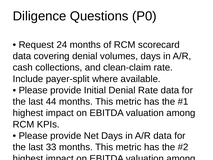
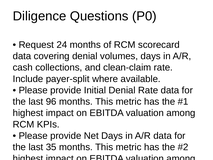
44: 44 -> 96
33: 33 -> 35
